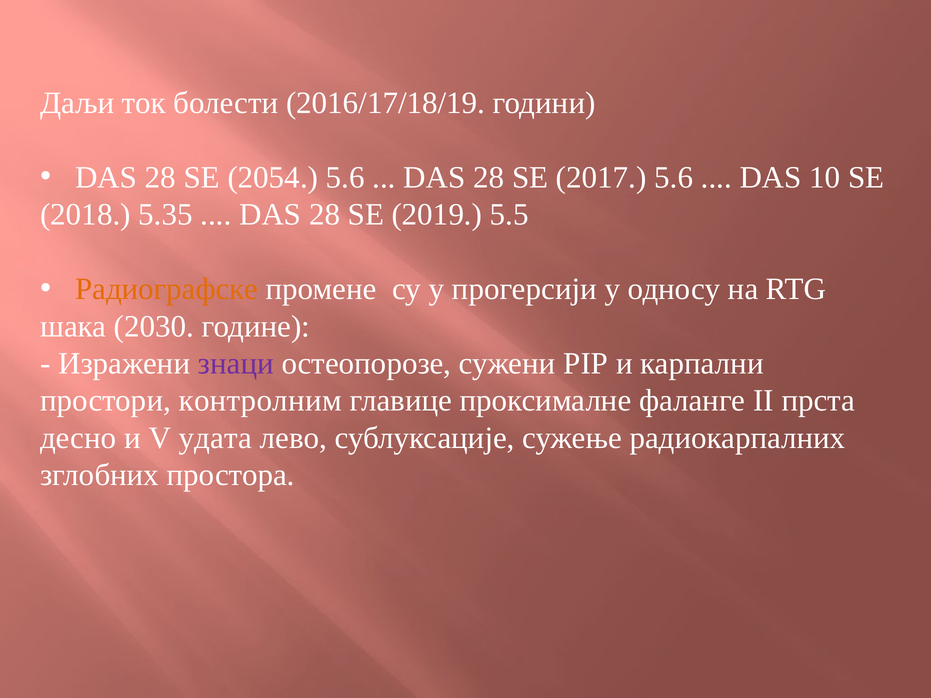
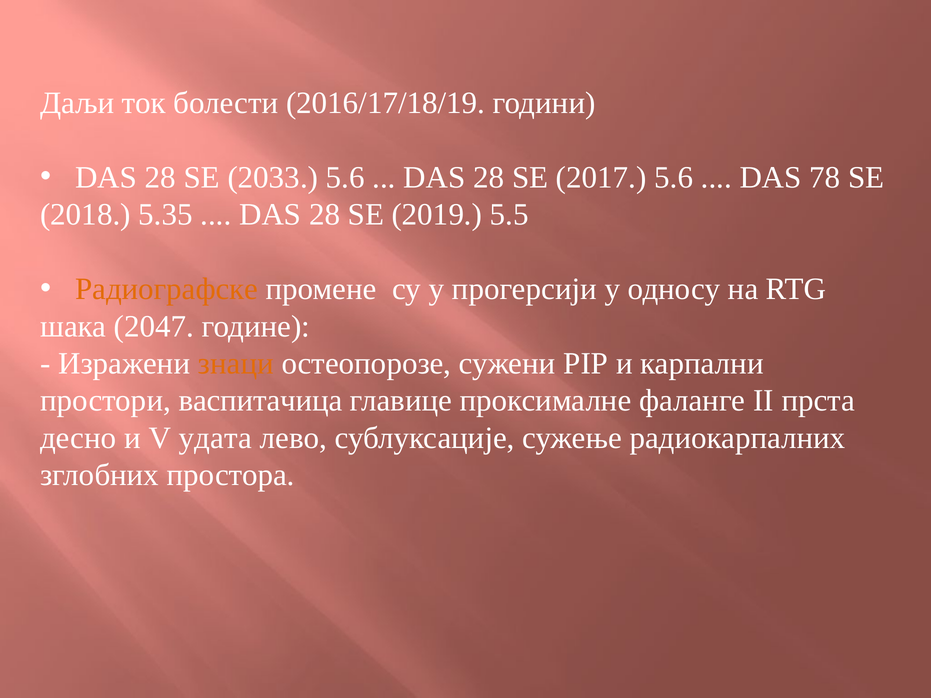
2054: 2054 -> 2033
10: 10 -> 78
2030: 2030 -> 2047
знаци colour: purple -> orange
контролним: контролним -> васпитачица
